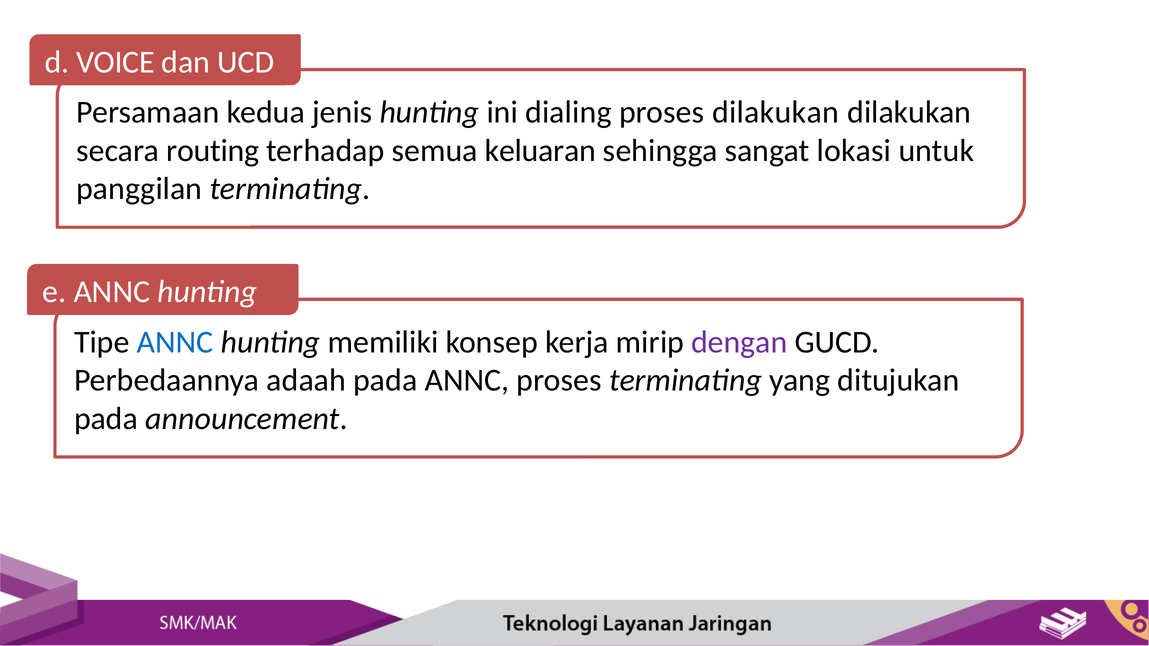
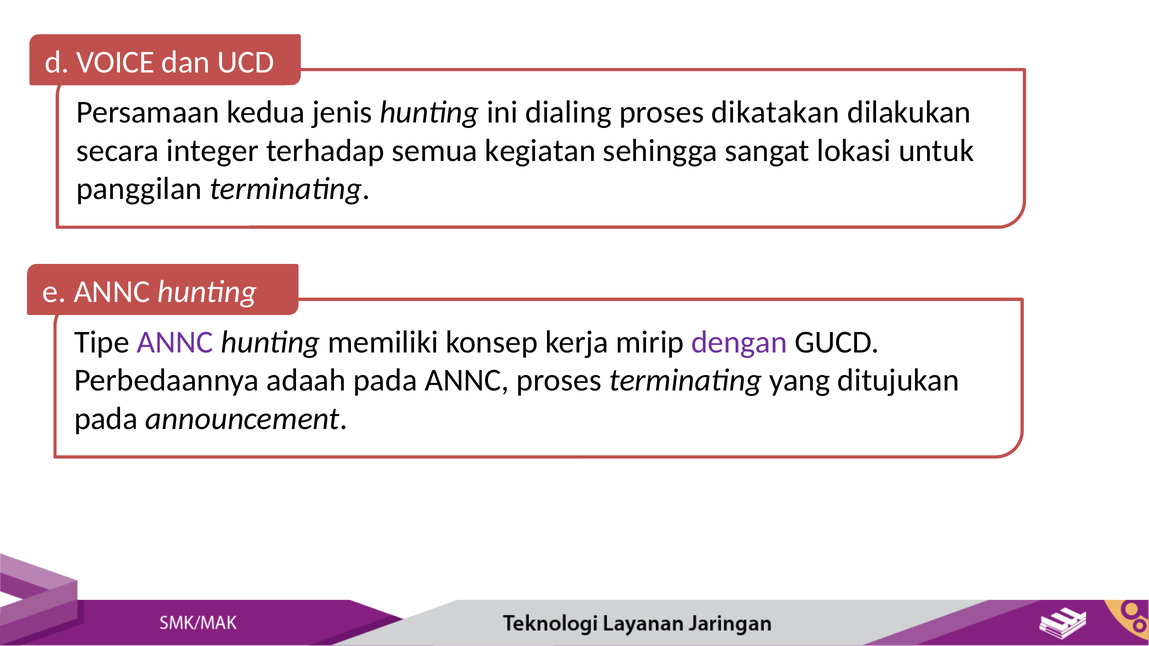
proses dilakukan: dilakukan -> dikatakan
routing: routing -> integer
keluaran: keluaran -> kegiatan
ANNC at (175, 342) colour: blue -> purple
